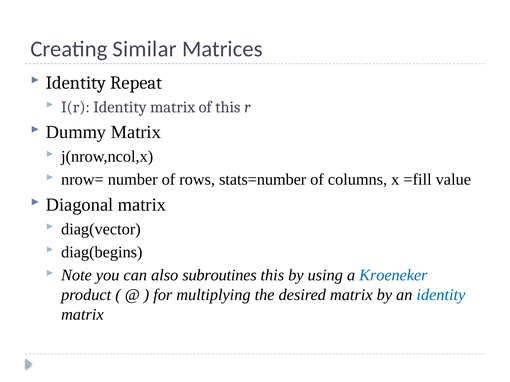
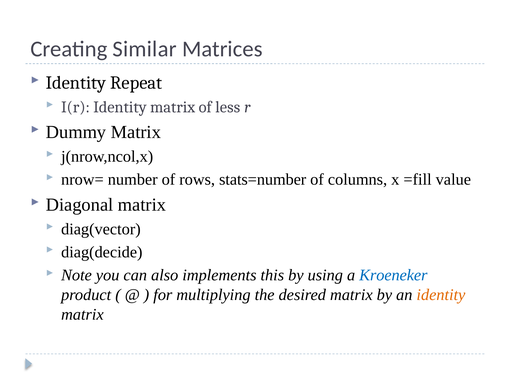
of this: this -> less
diag(begins: diag(begins -> diag(decide
subroutines: subroutines -> implements
identity at (441, 295) colour: blue -> orange
